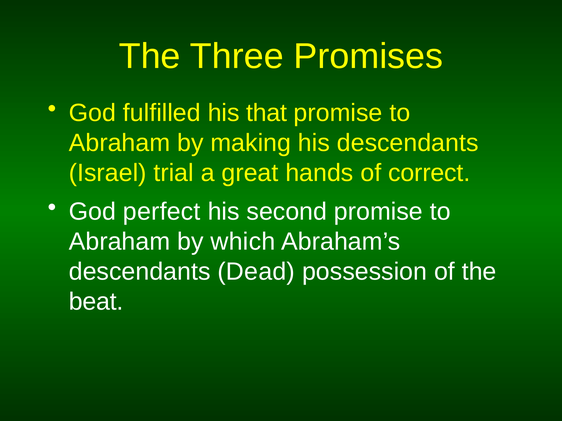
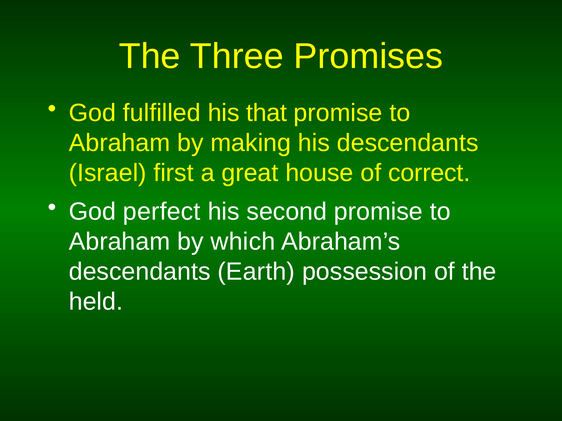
trial: trial -> first
hands: hands -> house
Dead: Dead -> Earth
beat: beat -> held
